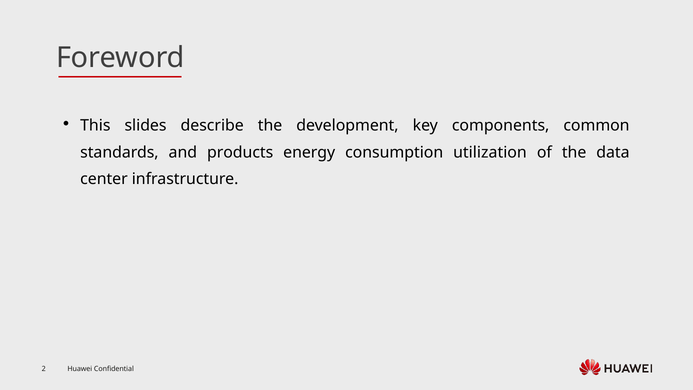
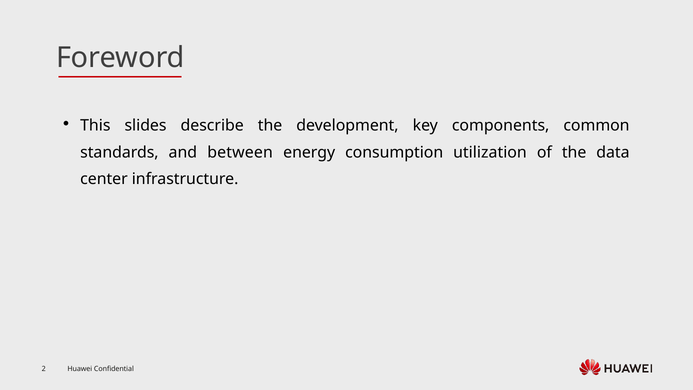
products: products -> between
